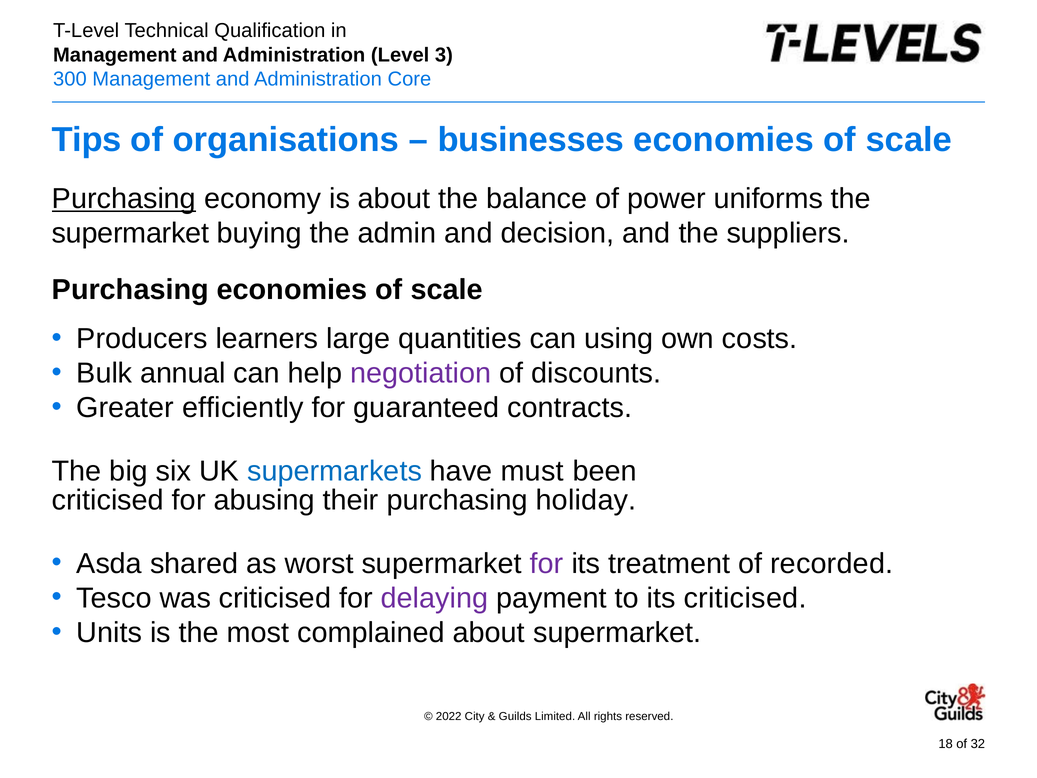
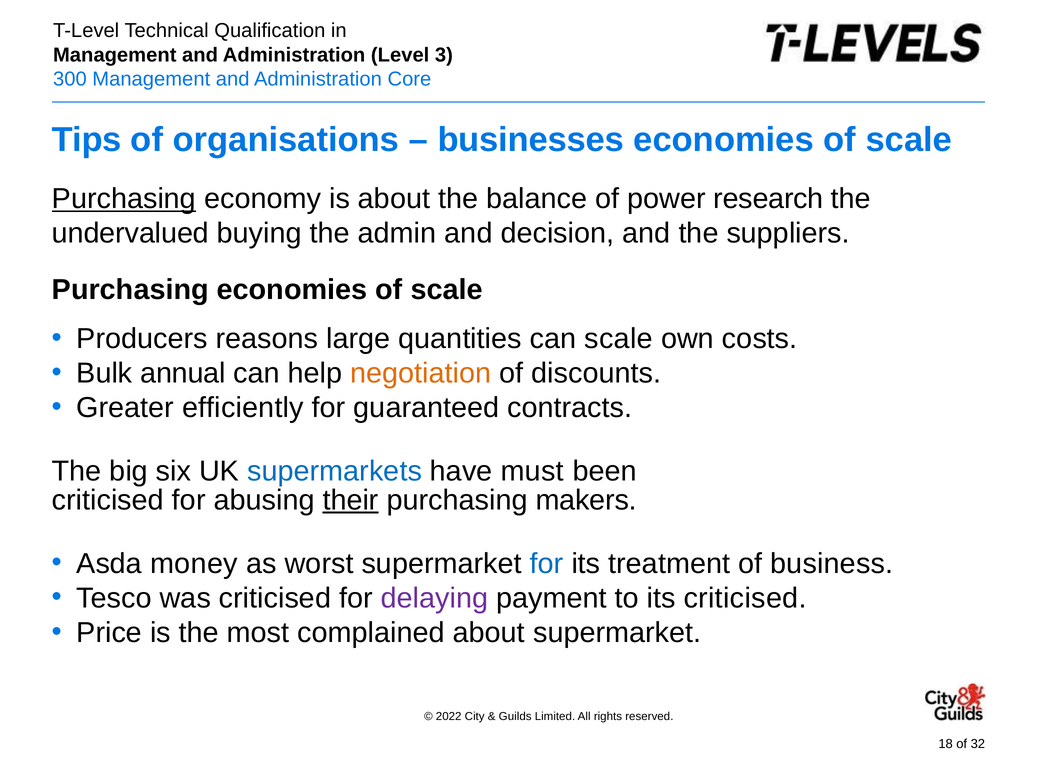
uniforms: uniforms -> research
supermarket at (130, 233): supermarket -> undervalued
learners: learners -> reasons
can using: using -> scale
negotiation colour: purple -> orange
their underline: none -> present
holiday: holiday -> makers
shared: shared -> money
for at (547, 563) colour: purple -> blue
recorded: recorded -> business
Units: Units -> Price
